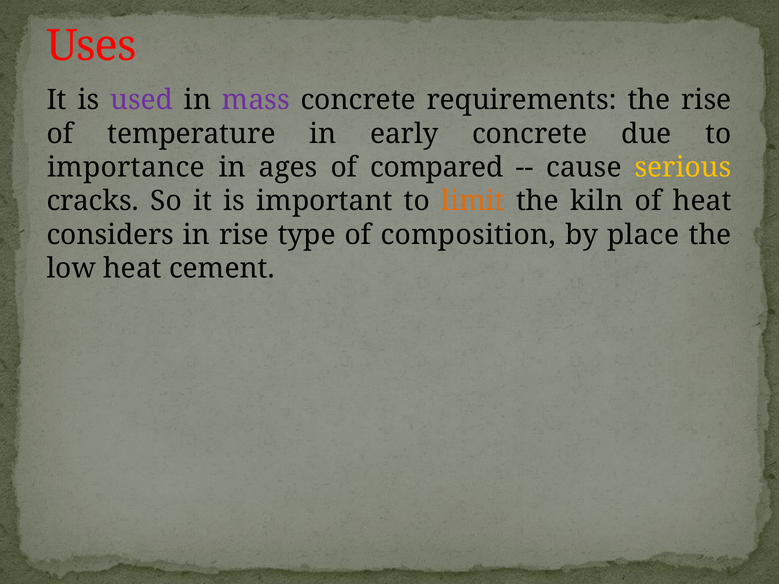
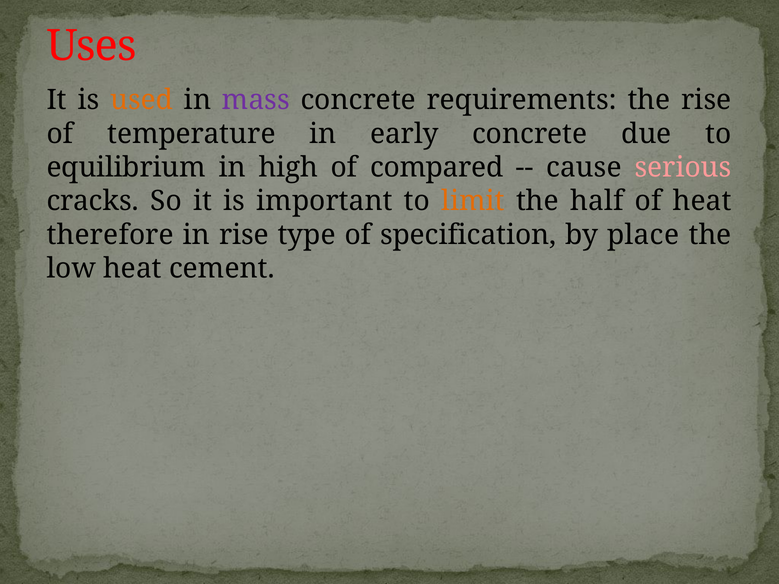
used colour: purple -> orange
importance: importance -> equilibrium
ages: ages -> high
serious colour: yellow -> pink
kiln: kiln -> half
considers: considers -> therefore
composition: composition -> specification
